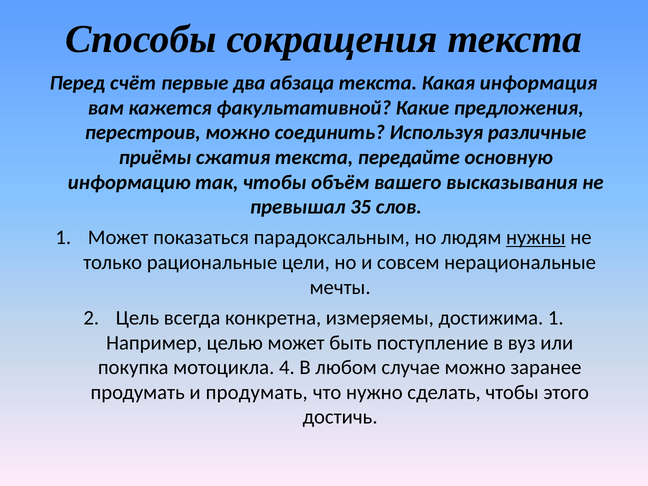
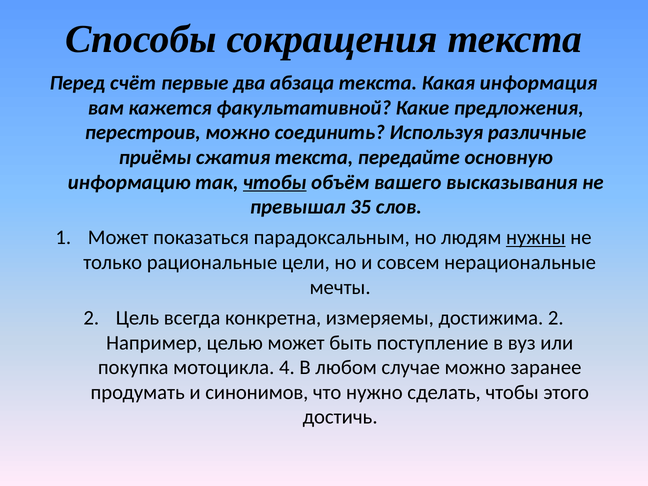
чтобы at (275, 182) underline: none -> present
достижима 1: 1 -> 2
и продумать: продумать -> синонимов
